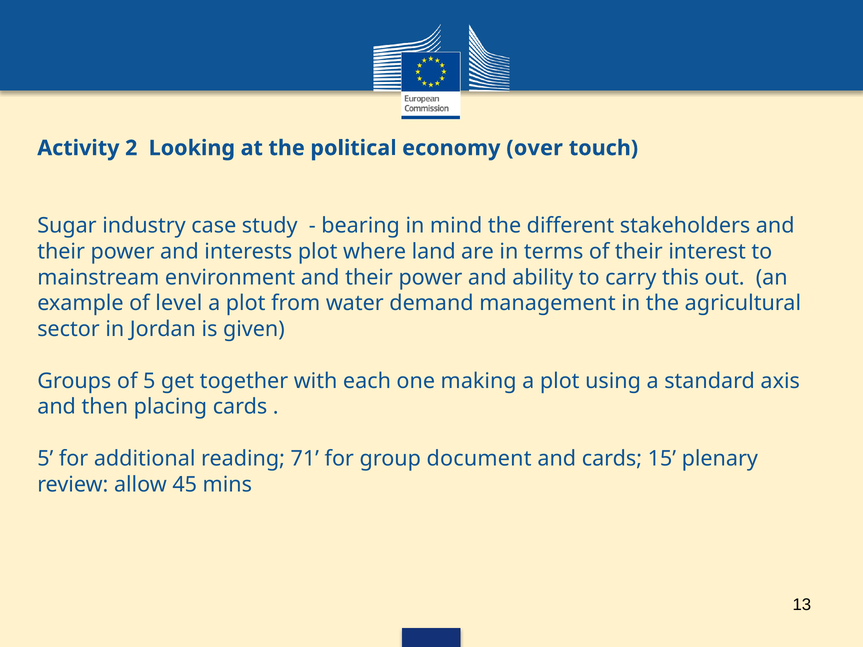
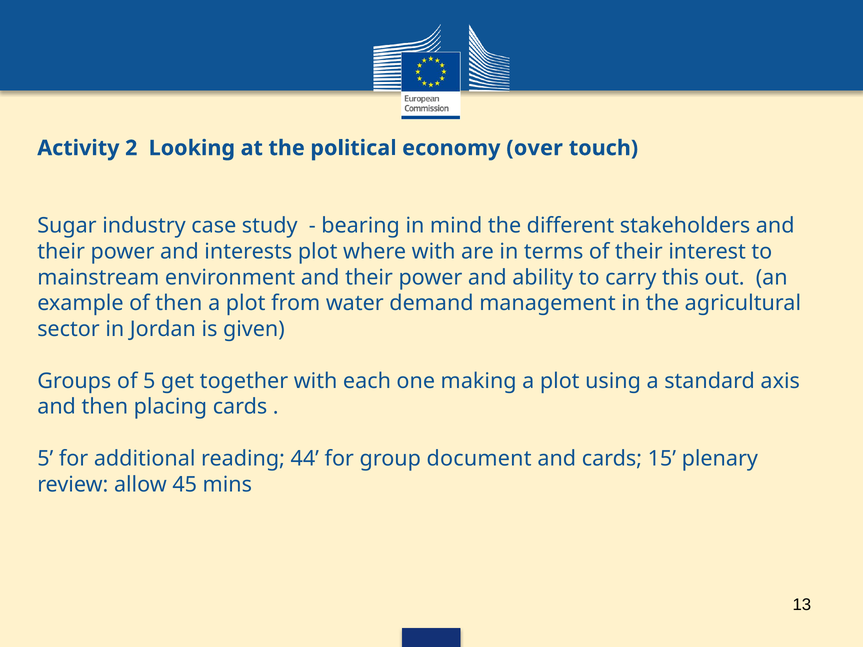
where land: land -> with
of level: level -> then
71: 71 -> 44
